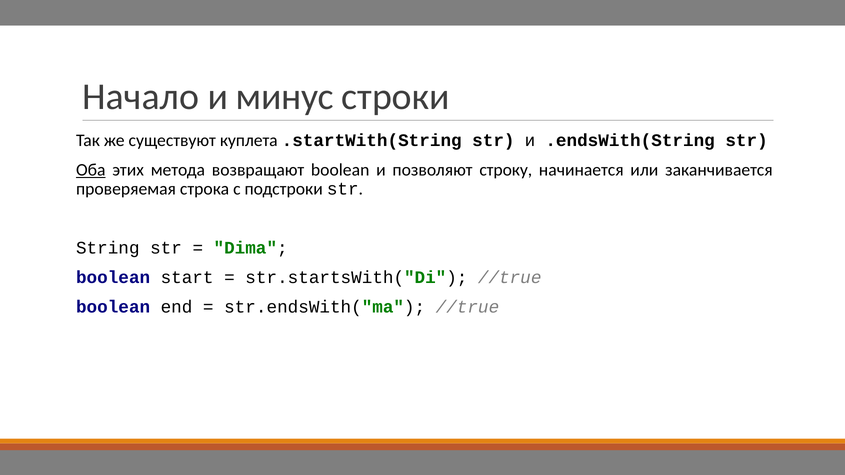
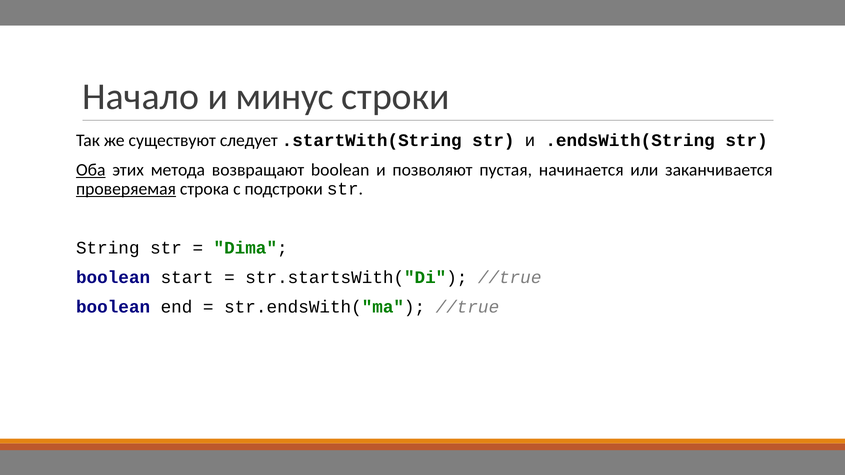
куплета: куплета -> следует
строку: строку -> пустая
проверяемая underline: none -> present
